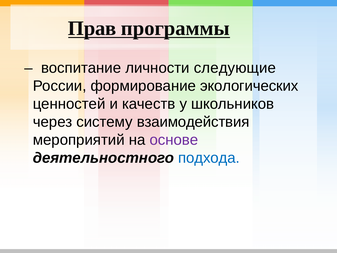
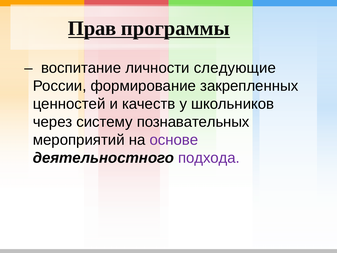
экологических: экологических -> закрепленных
взаимодействия: взаимодействия -> познавательных
подхода colour: blue -> purple
